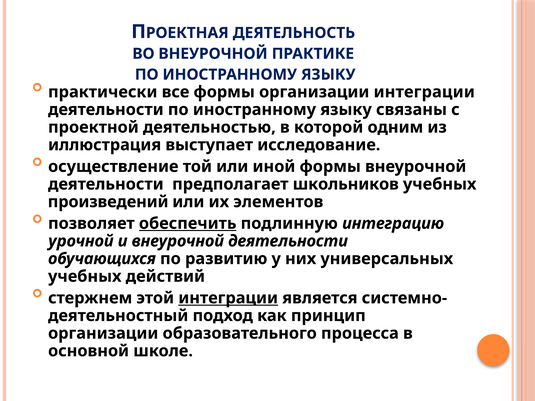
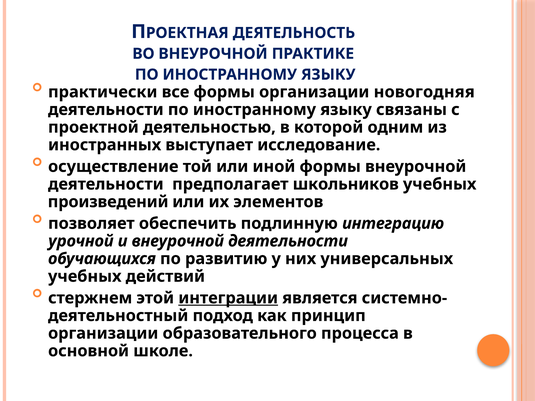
организации интеграции: интеграции -> новогодняя
иллюстрация: иллюстрация -> иностранных
обеспечить underline: present -> none
